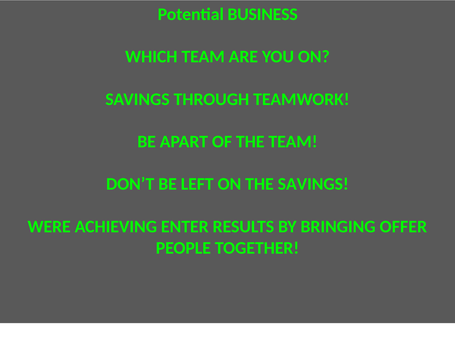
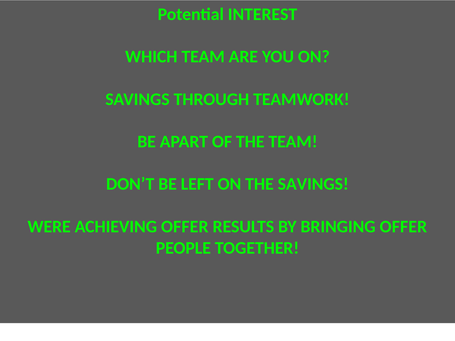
BUSINESS: BUSINESS -> INTEREST
ACHIEVING ENTER: ENTER -> OFFER
